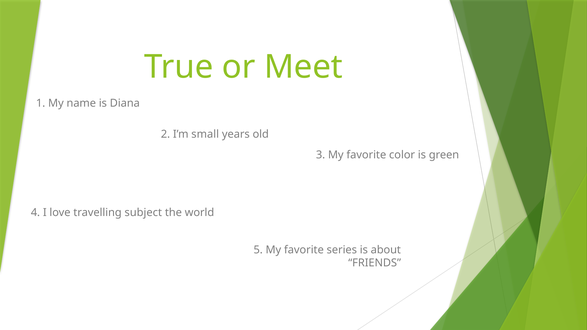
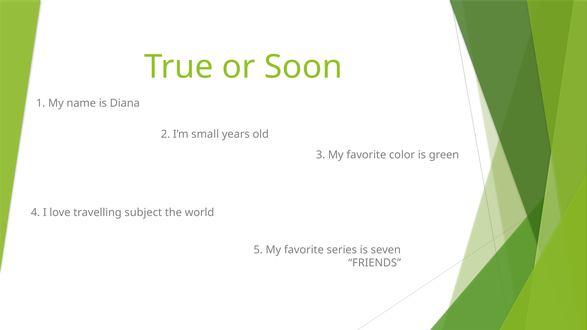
Meet: Meet -> Soon
about: about -> seven
